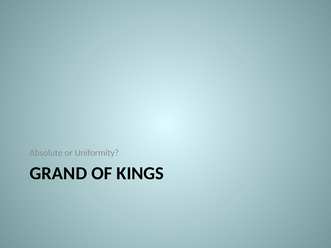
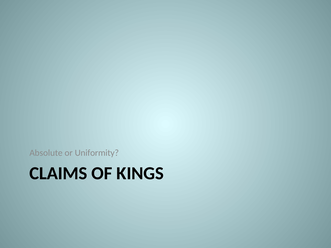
GRAND: GRAND -> CLAIMS
